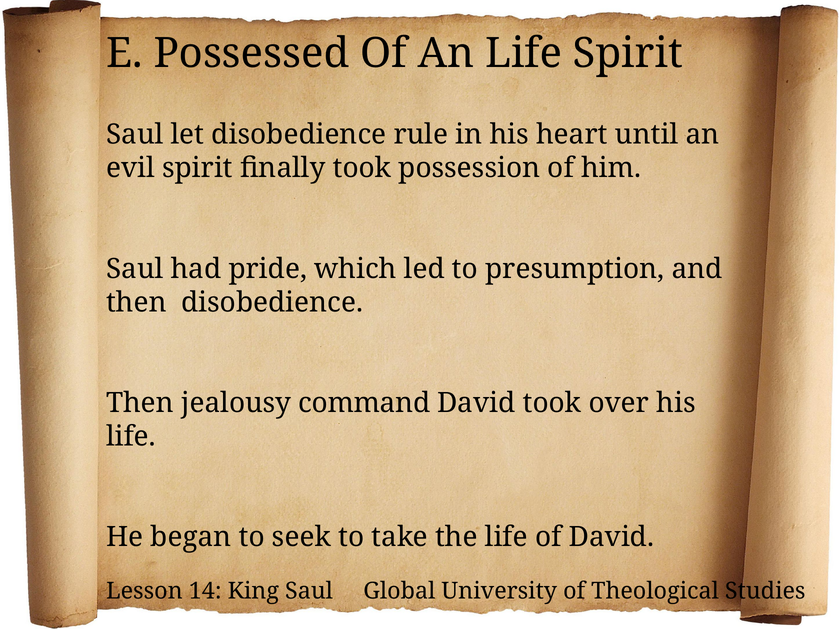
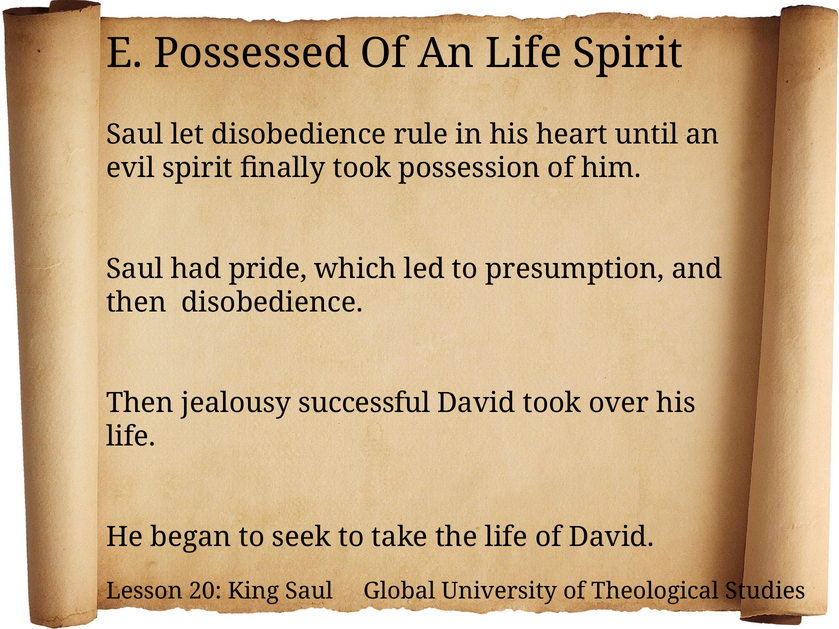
command: command -> successful
14: 14 -> 20
